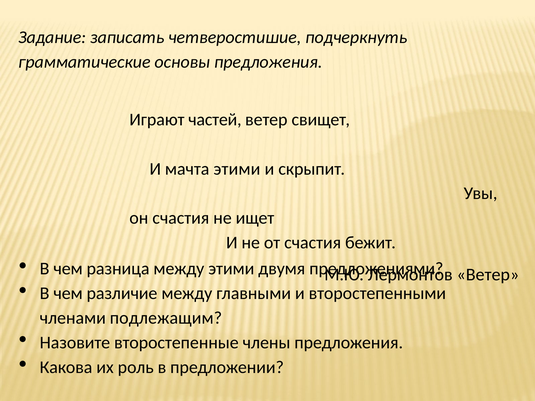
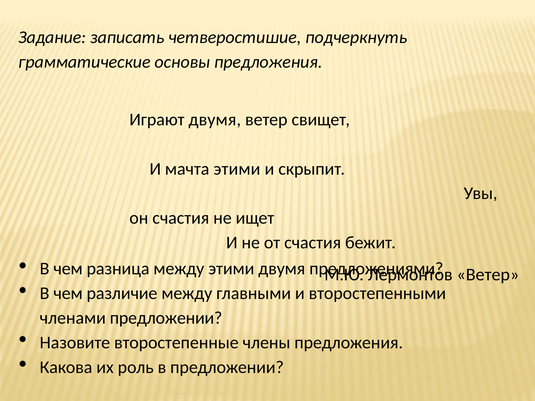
Играют частей: частей -> двумя
членами подлежащим: подлежащим -> предложении
